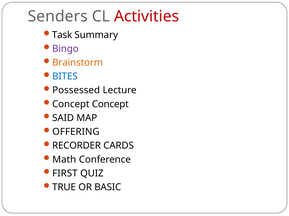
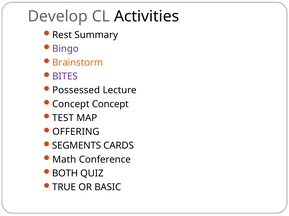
Senders: Senders -> Develop
Activities colour: red -> black
Task: Task -> Rest
BITES colour: blue -> purple
SAID: SAID -> TEST
RECORDER: RECORDER -> SEGMENTS
FIRST: FIRST -> BOTH
